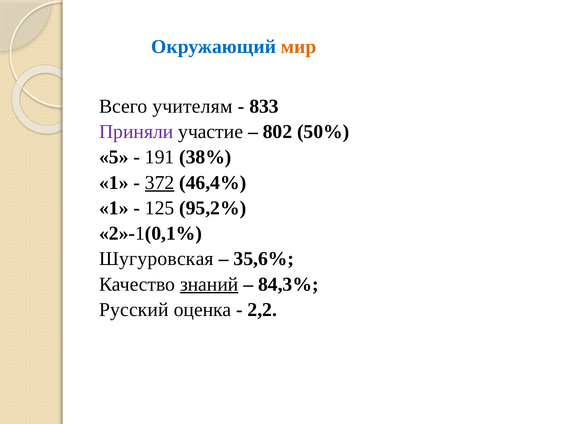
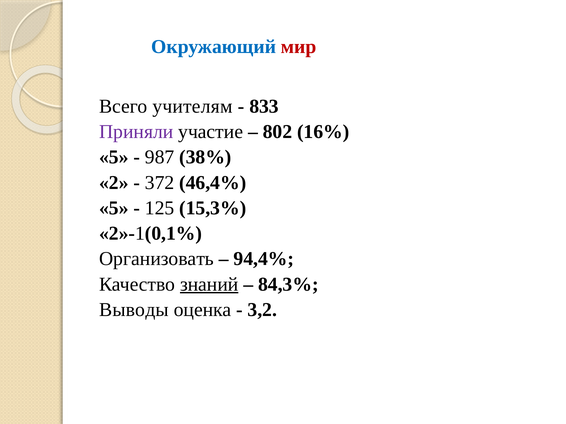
мир colour: orange -> red
50%: 50% -> 16%
191: 191 -> 987
1 at (114, 183): 1 -> 2
372 underline: present -> none
1 at (114, 208): 1 -> 5
95,2%: 95,2% -> 15,3%
Шугуровская: Шугуровская -> Организовать
35,6%: 35,6% -> 94,4%
Русский: Русский -> Выводы
2,2: 2,2 -> 3,2
